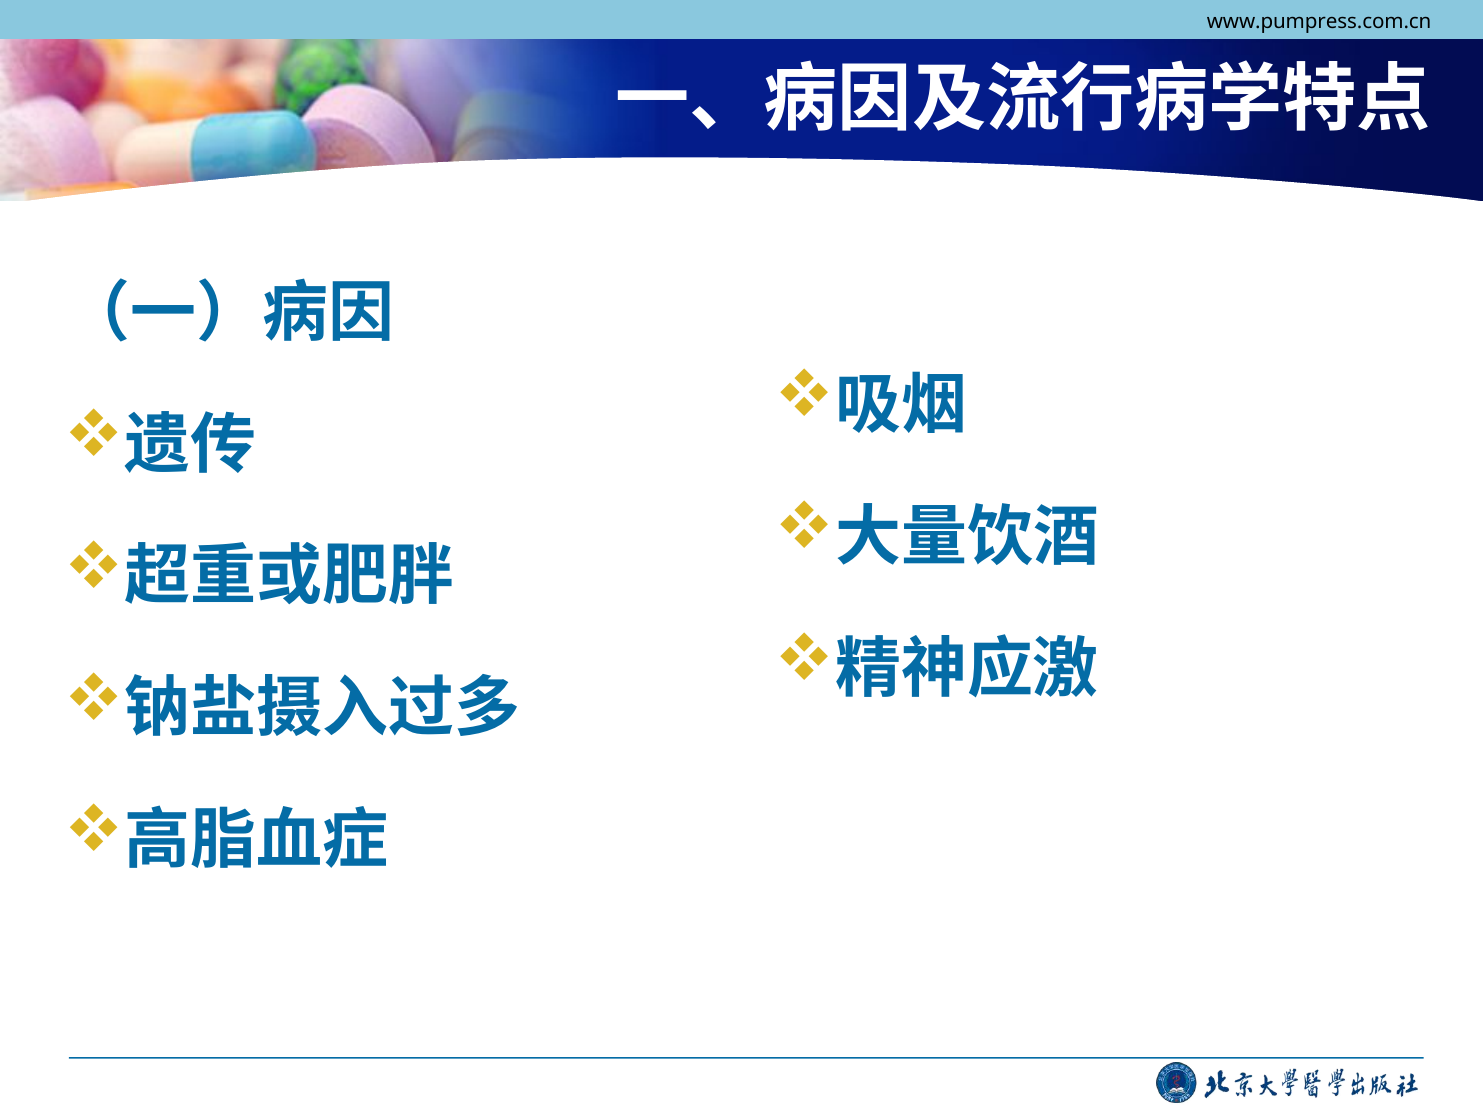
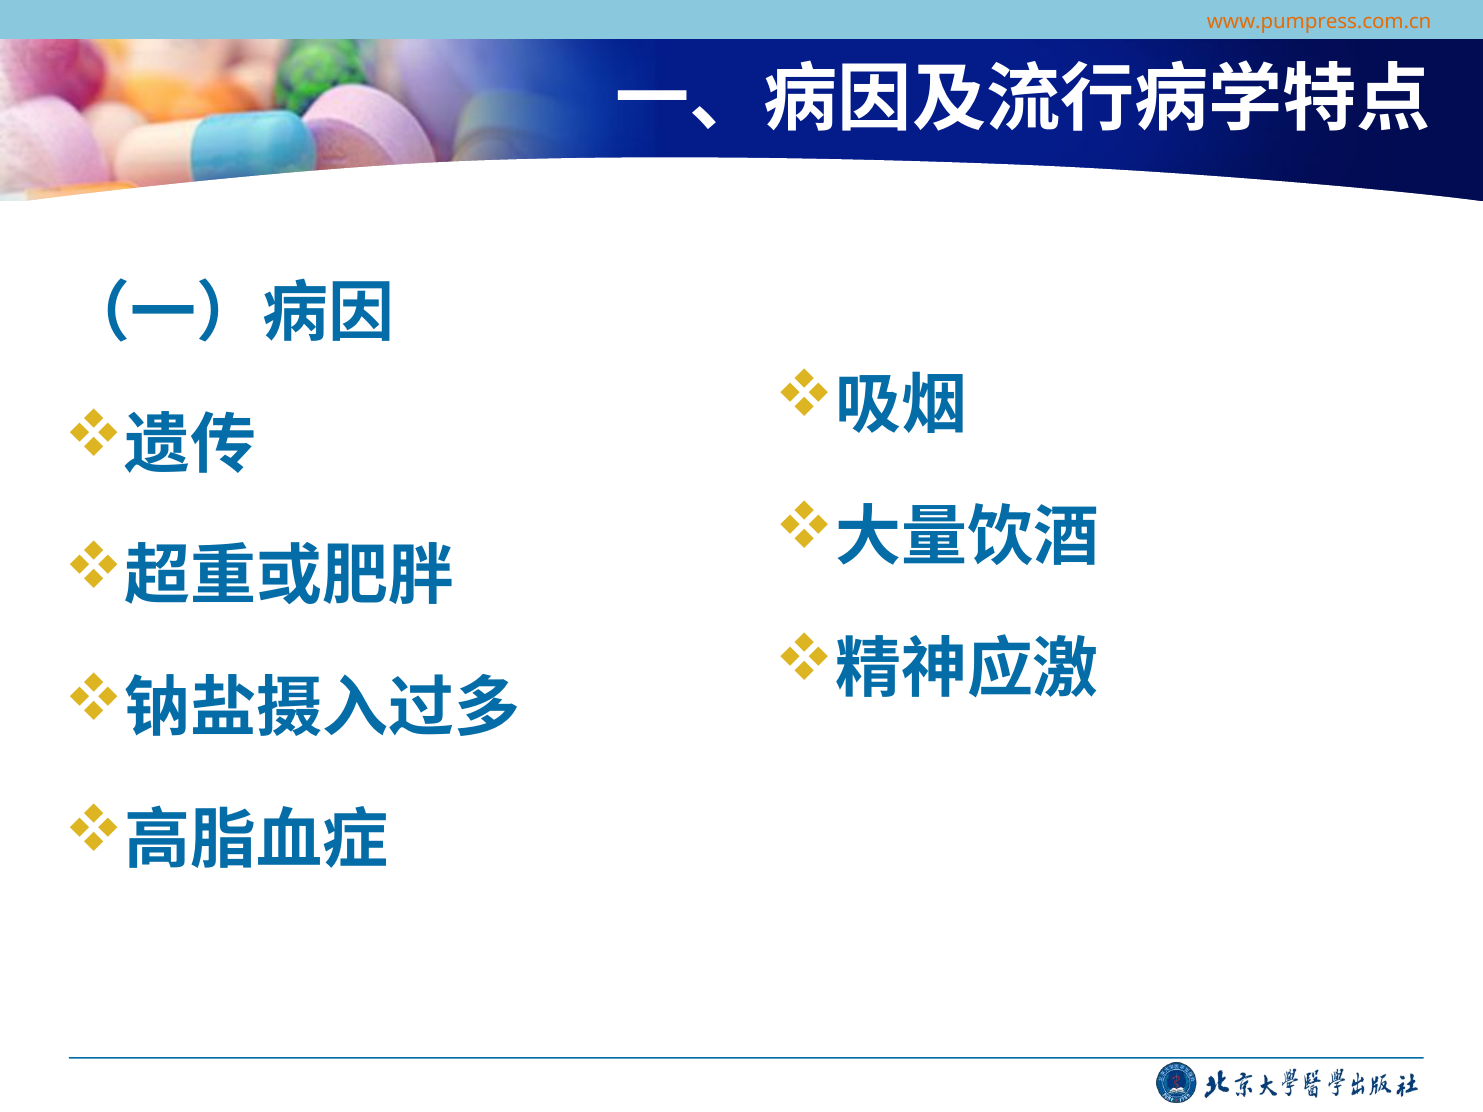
www.pumpress.com.cn colour: black -> orange
